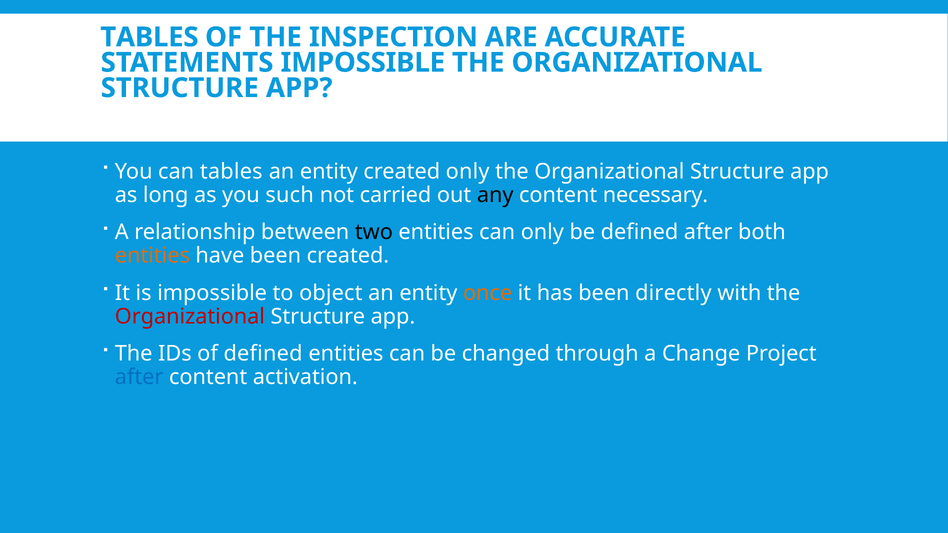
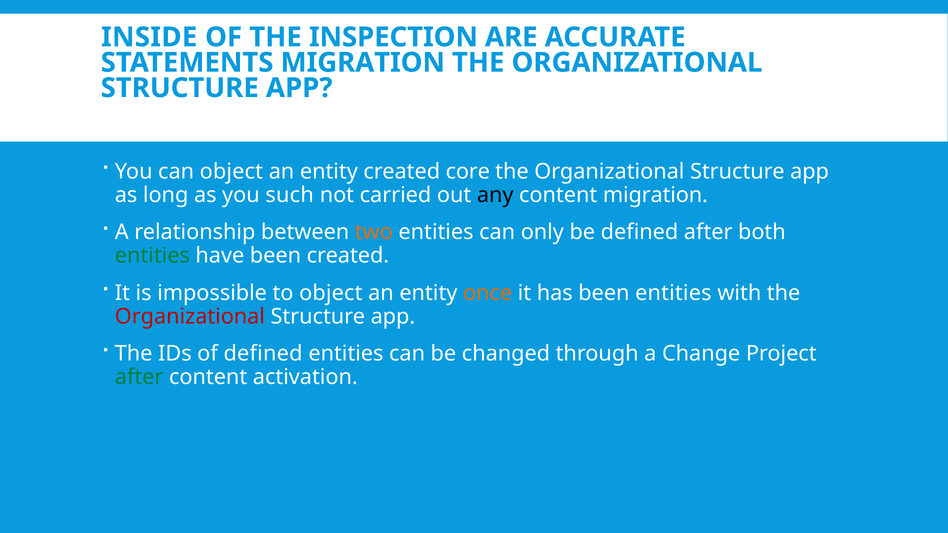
TABLES at (149, 37): TABLES -> INSIDE
STATEMENTS IMPOSSIBLE: IMPOSSIBLE -> MIGRATION
can tables: tables -> object
created only: only -> core
content necessary: necessary -> migration
two colour: black -> orange
entities at (152, 256) colour: orange -> green
been directly: directly -> entities
after at (139, 377) colour: blue -> green
